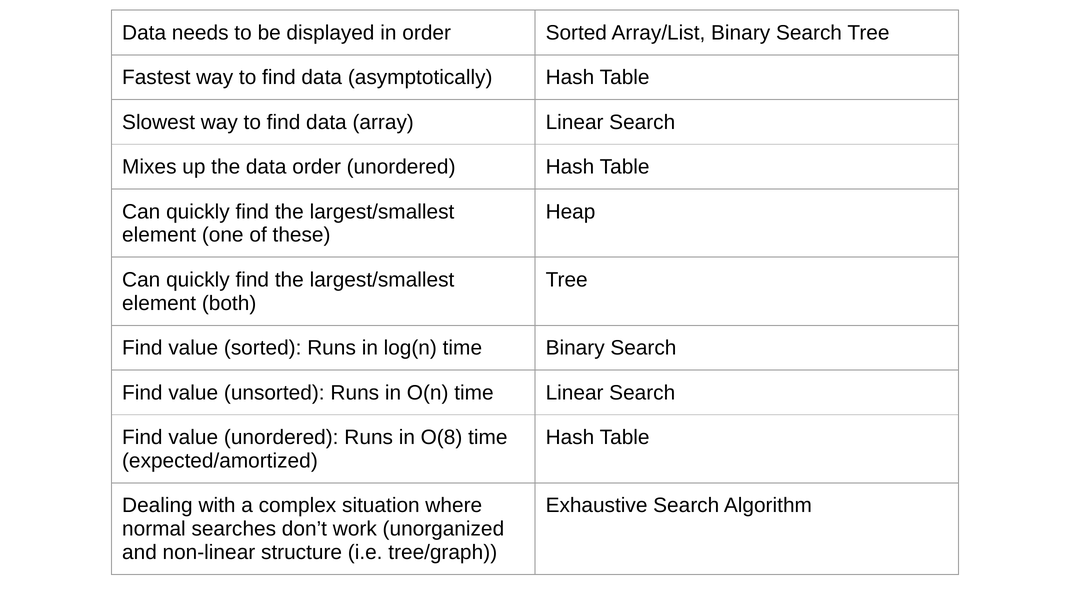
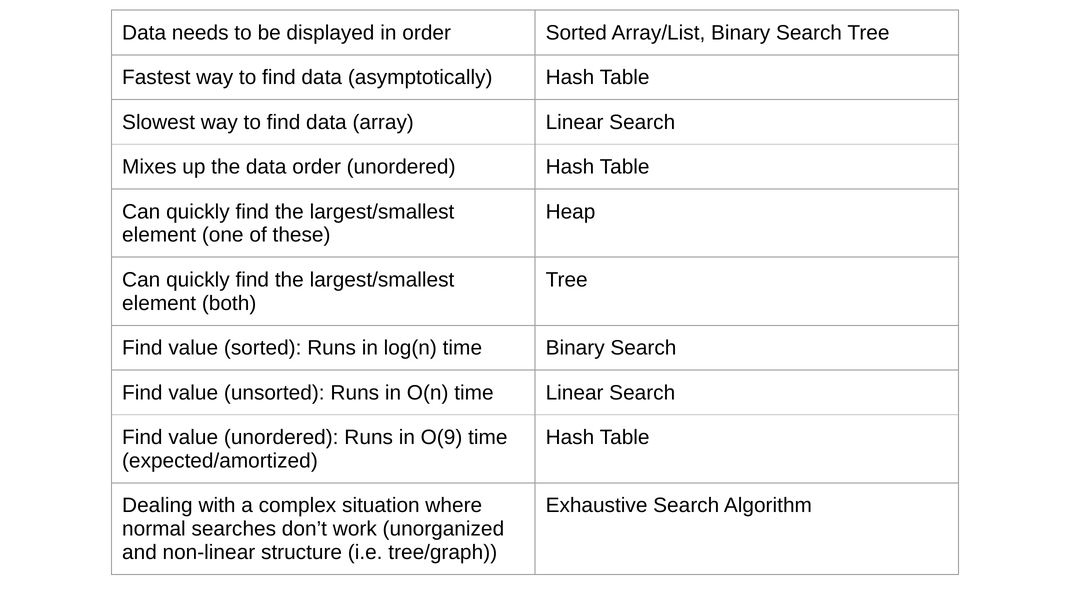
O(8: O(8 -> O(9
